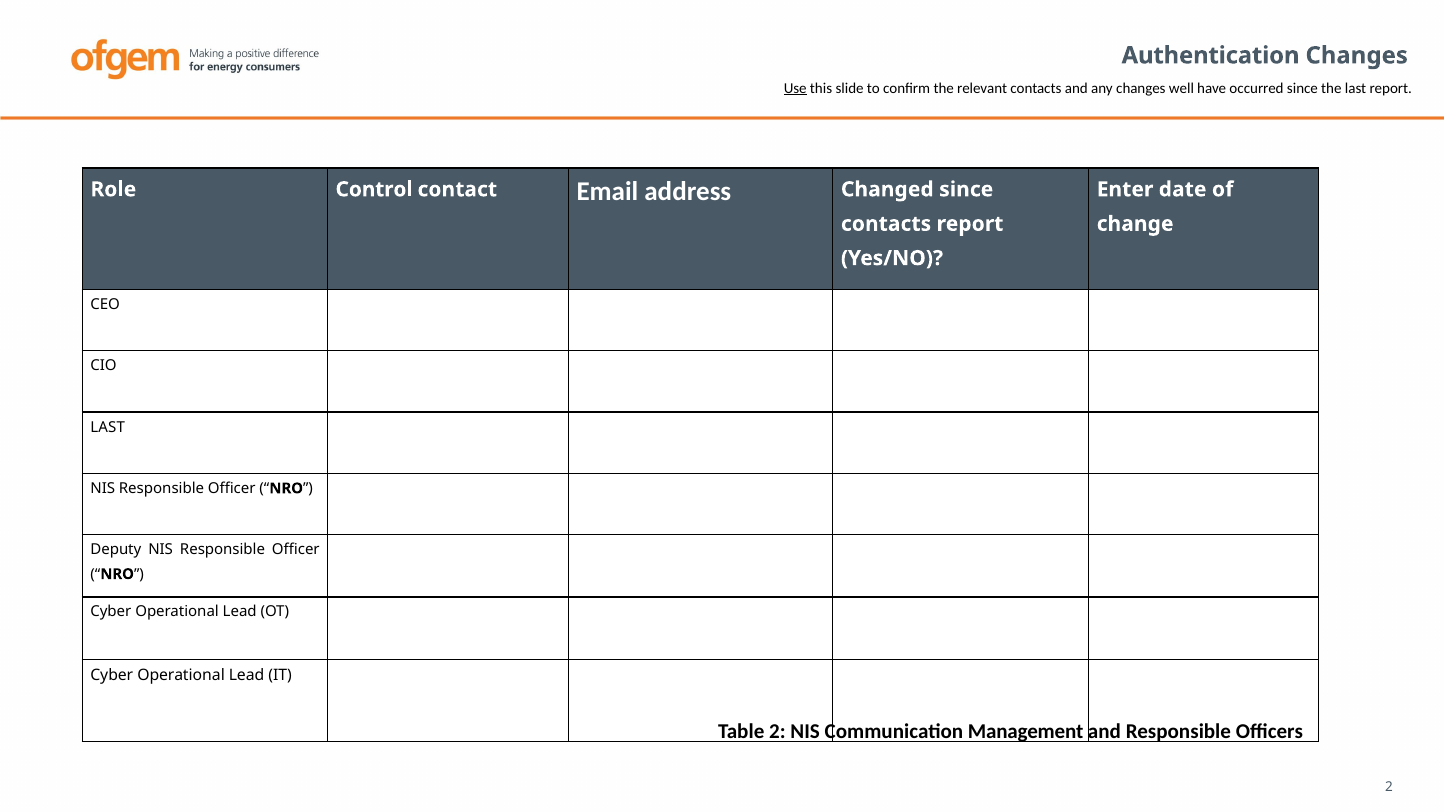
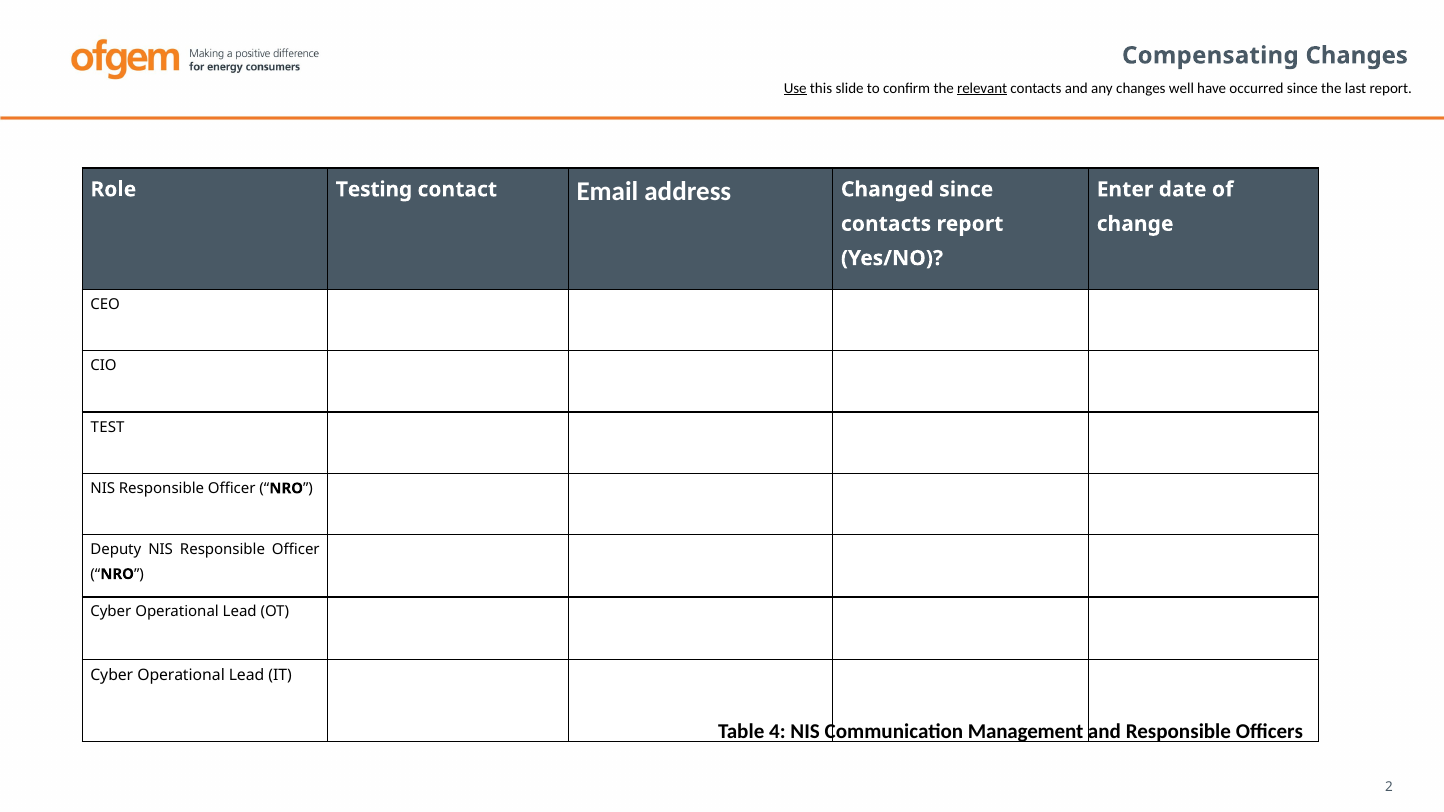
Authentication: Authentication -> Compensating
relevant underline: none -> present
Control: Control -> Testing
LAST at (108, 427): LAST -> TEST
Table 2: 2 -> 4
